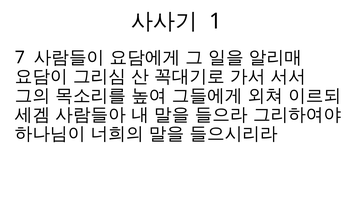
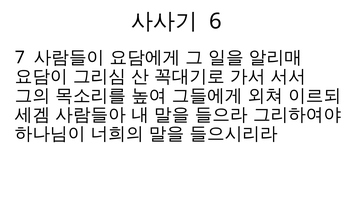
1: 1 -> 6
